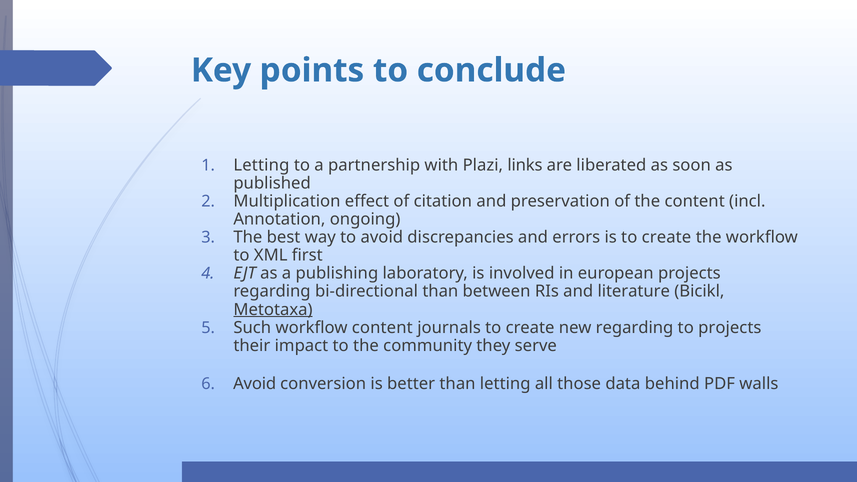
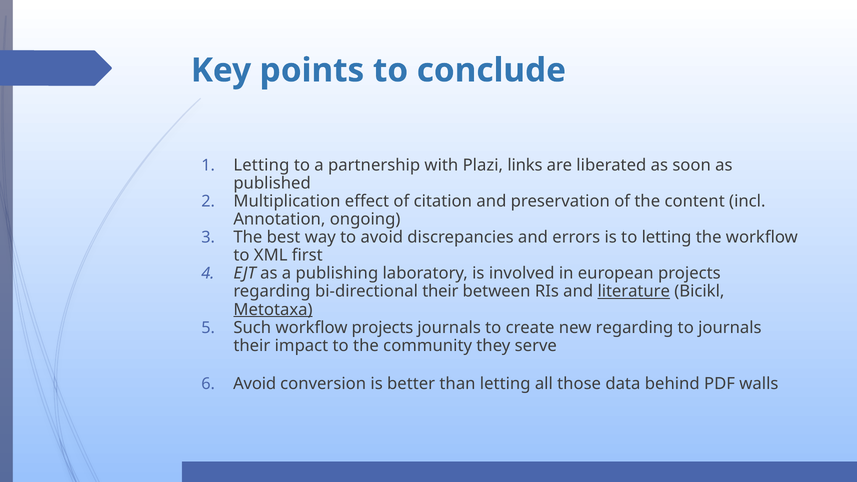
is to create: create -> letting
bi-directional than: than -> their
literature underline: none -> present
workflow content: content -> projects
to projects: projects -> journals
